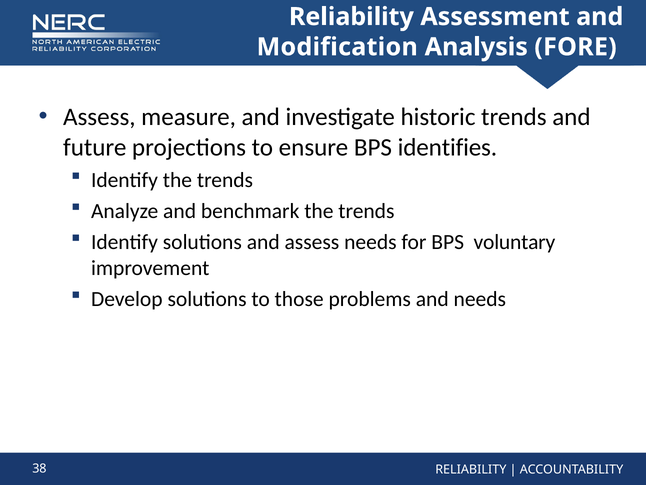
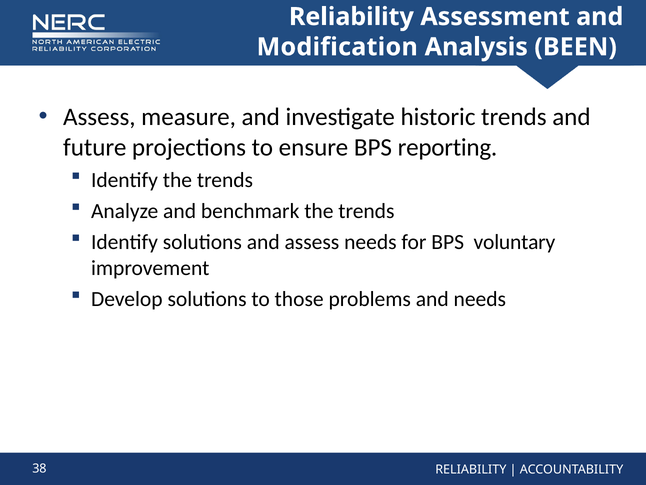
FORE: FORE -> BEEN
identifies: identifies -> reporting
